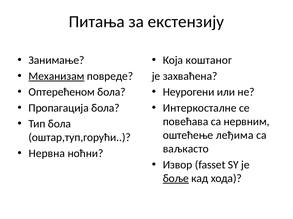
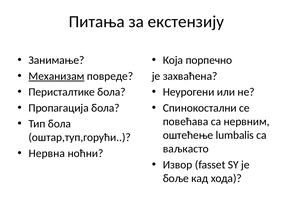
коштаног: коштаног -> порпечно
Оптерећеном: Оптерећеном -> Перисталтике
Интеркосталне: Интеркосталне -> Спинокостални
леђима: леђима -> lumbalis
боље underline: present -> none
